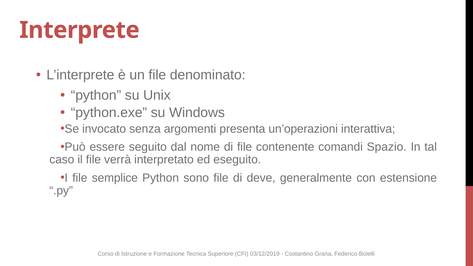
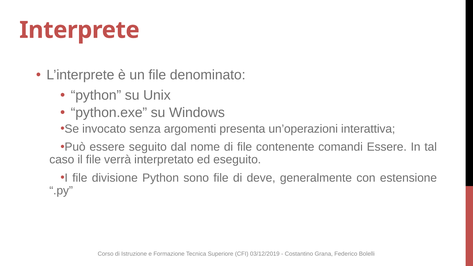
comandi Spazio: Spazio -> Essere
semplice: semplice -> divisione
